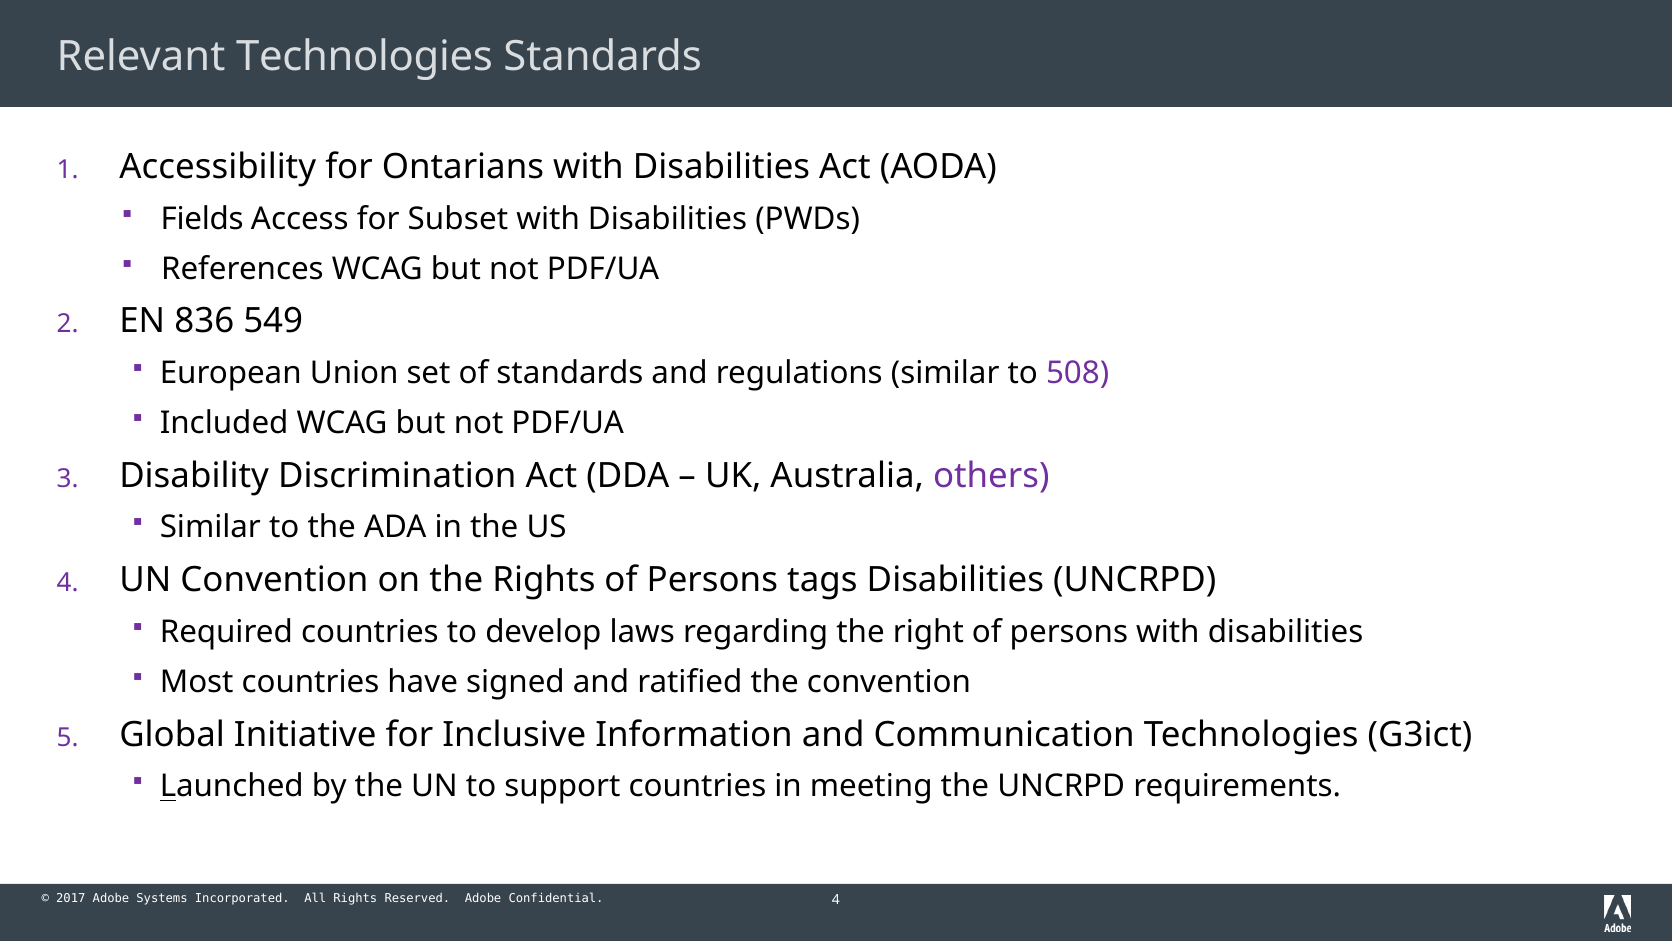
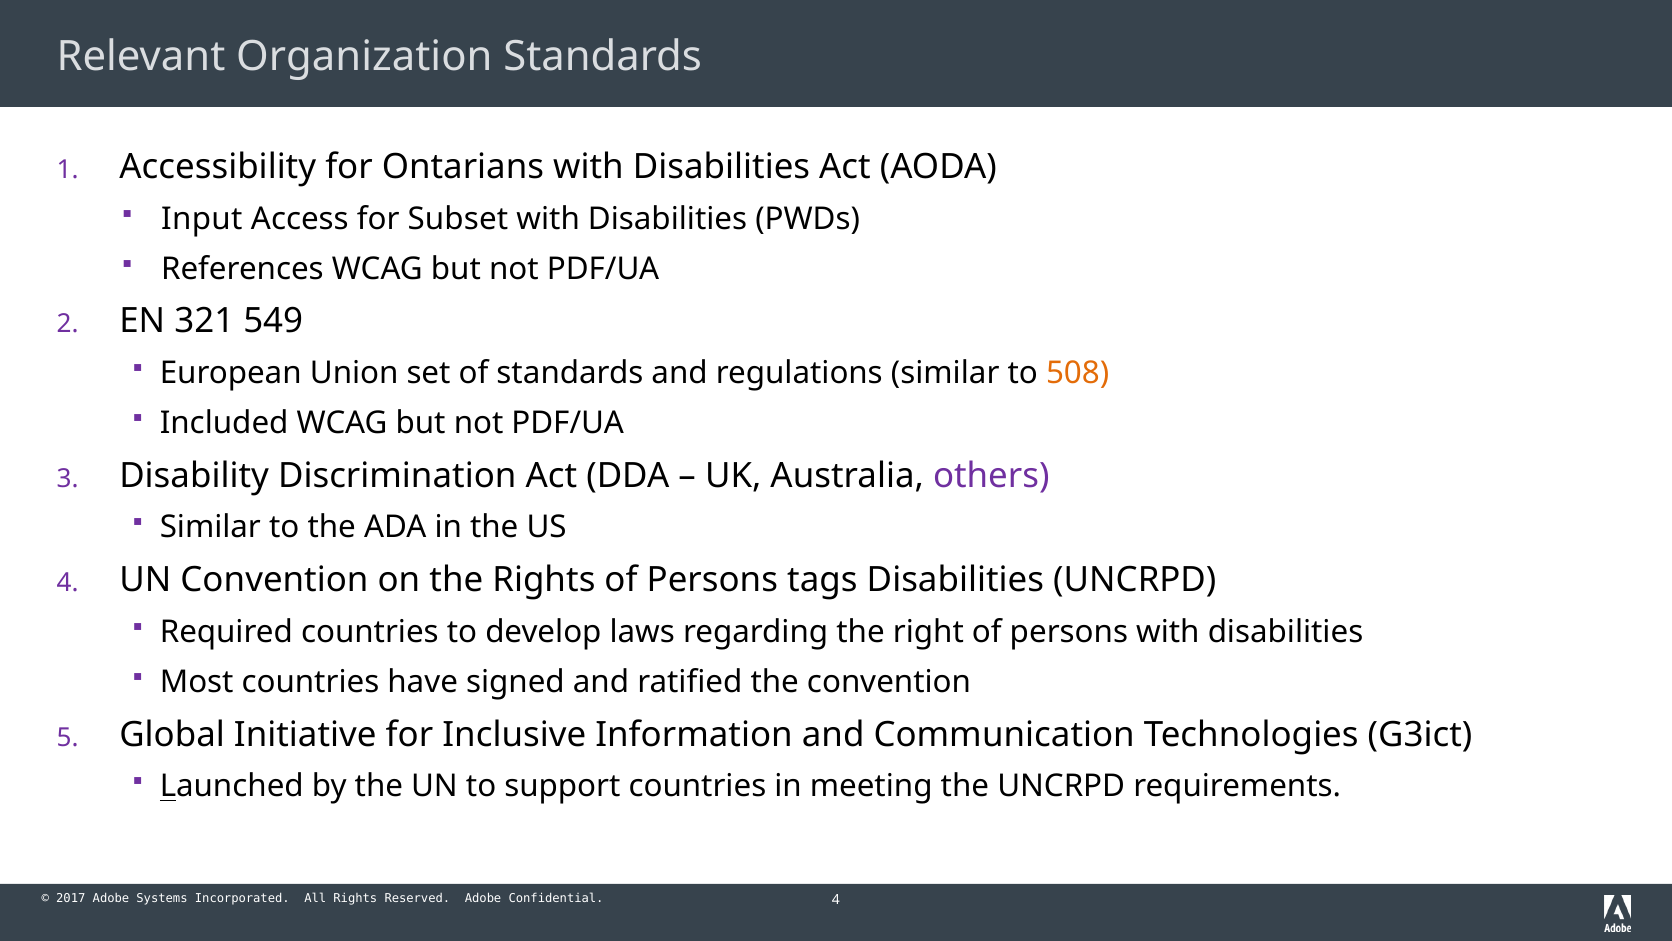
Relevant Technologies: Technologies -> Organization
Fields: Fields -> Input
836: 836 -> 321
508 colour: purple -> orange
